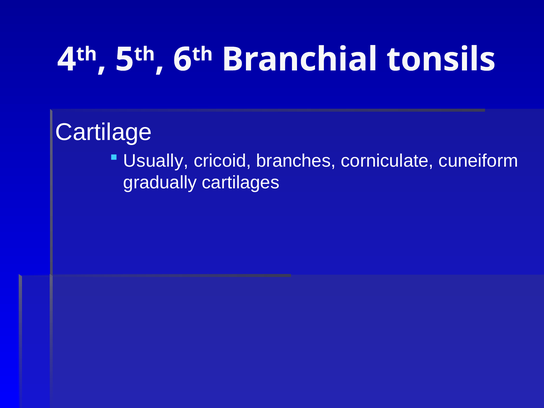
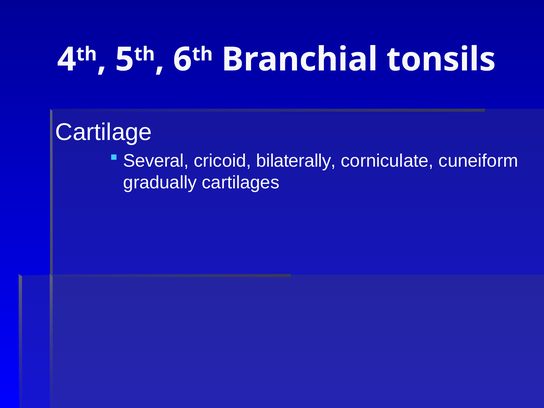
Usually: Usually -> Several
branches: branches -> bilaterally
